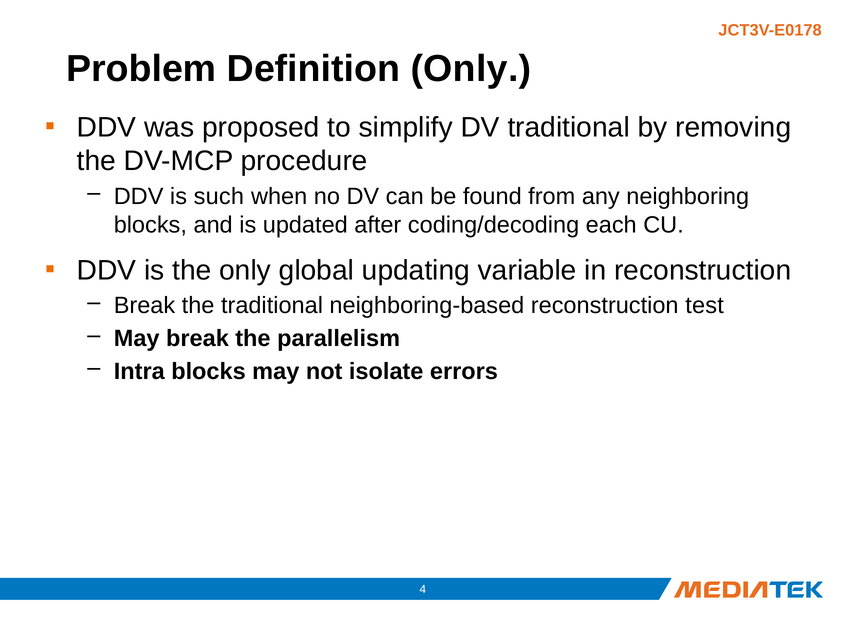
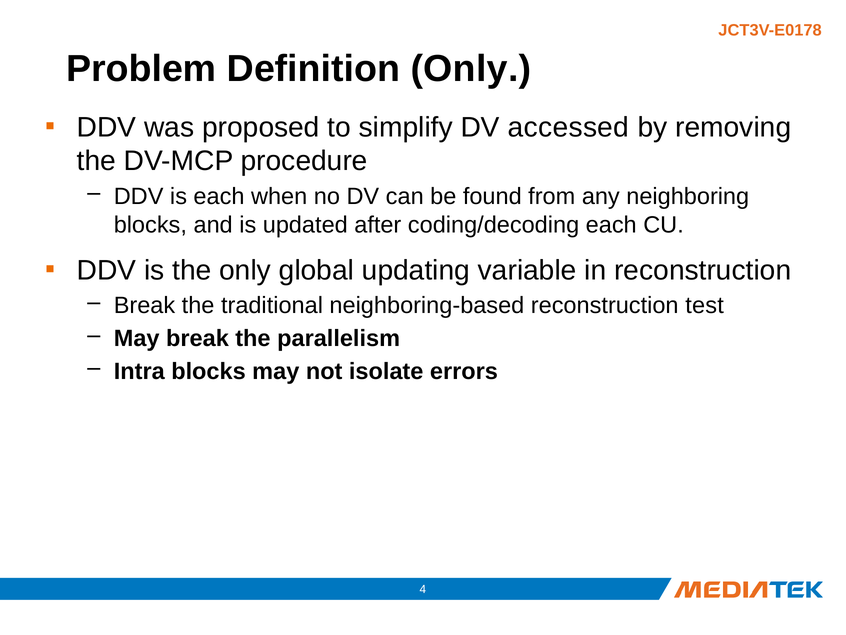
DV traditional: traditional -> accessed
is such: such -> each
